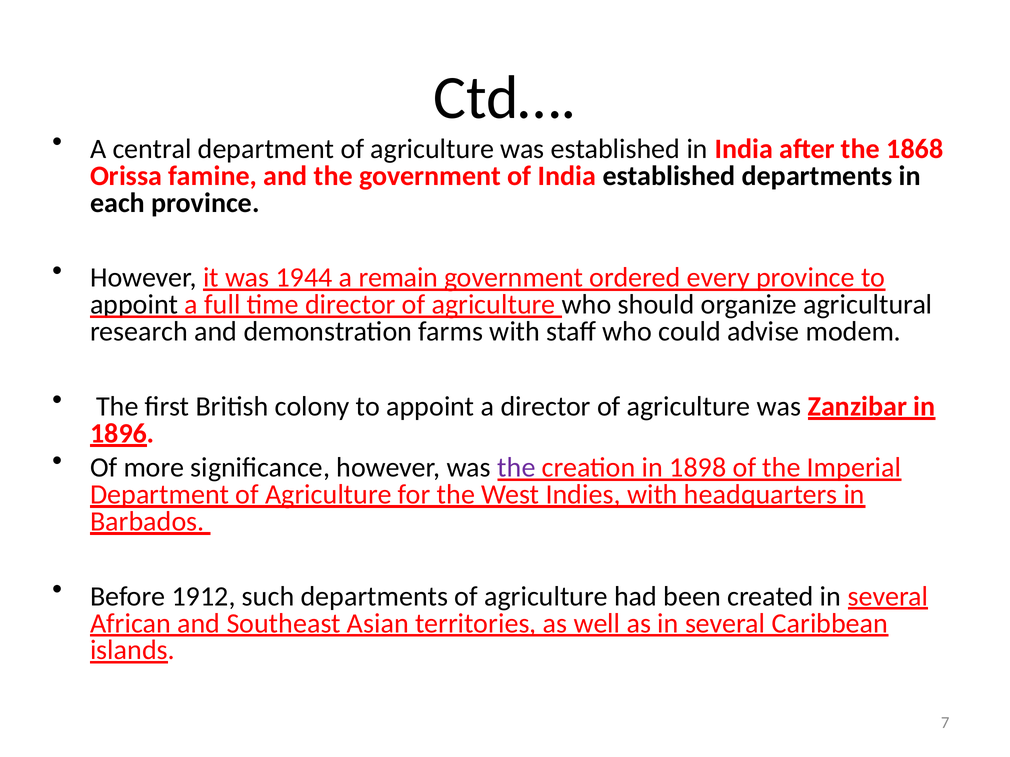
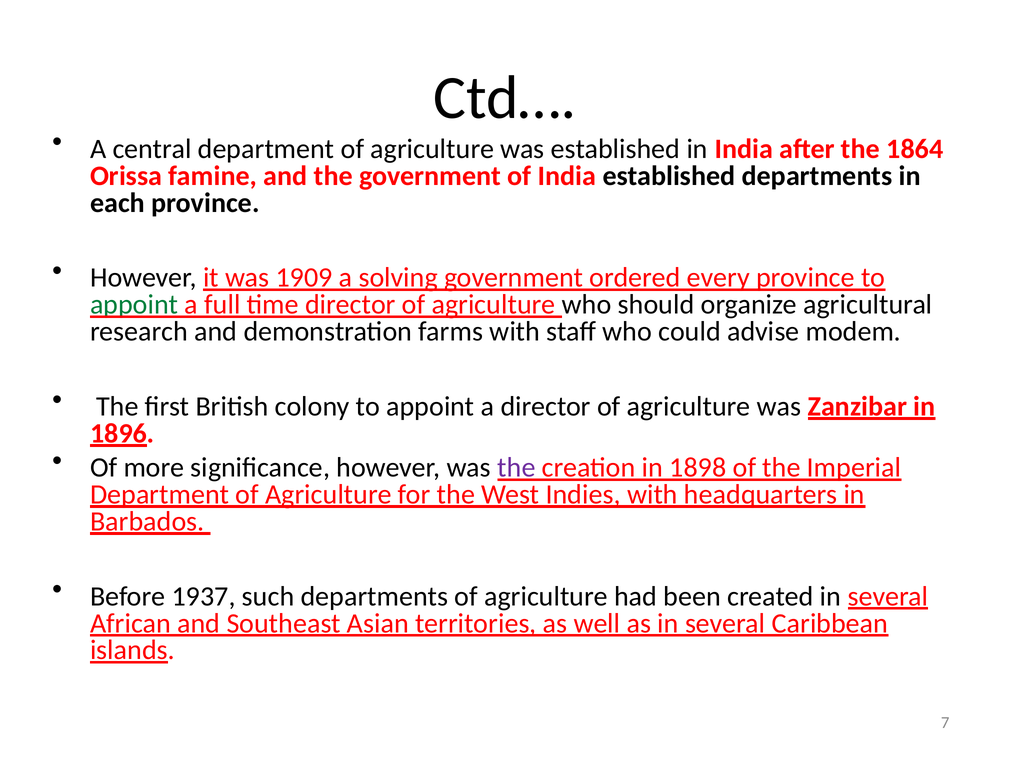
1868: 1868 -> 1864
1944: 1944 -> 1909
remain: remain -> solving
appoint at (134, 305) colour: black -> green
1912: 1912 -> 1937
